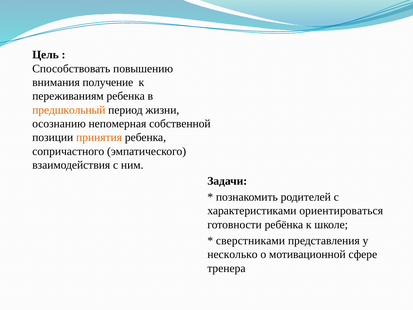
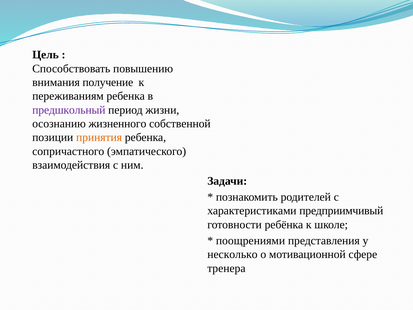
предшкольный colour: orange -> purple
непомерная: непомерная -> жизненного
ориентироваться: ориентироваться -> предприимчивый
сверстниками: сверстниками -> поощрениями
